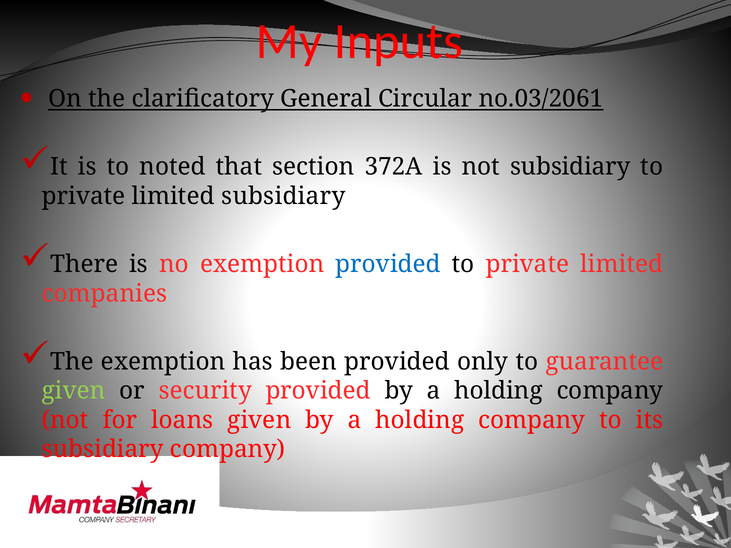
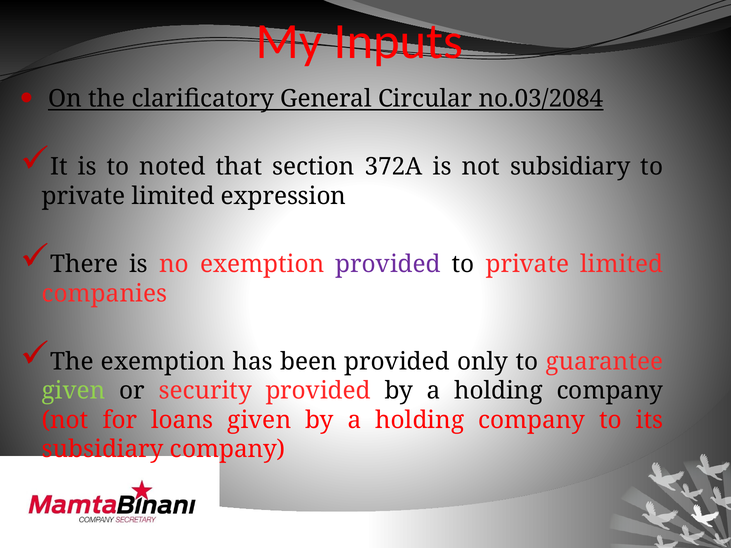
no.03/2061: no.03/2061 -> no.03/2084
limited subsidiary: subsidiary -> expression
provided at (388, 264) colour: blue -> purple
